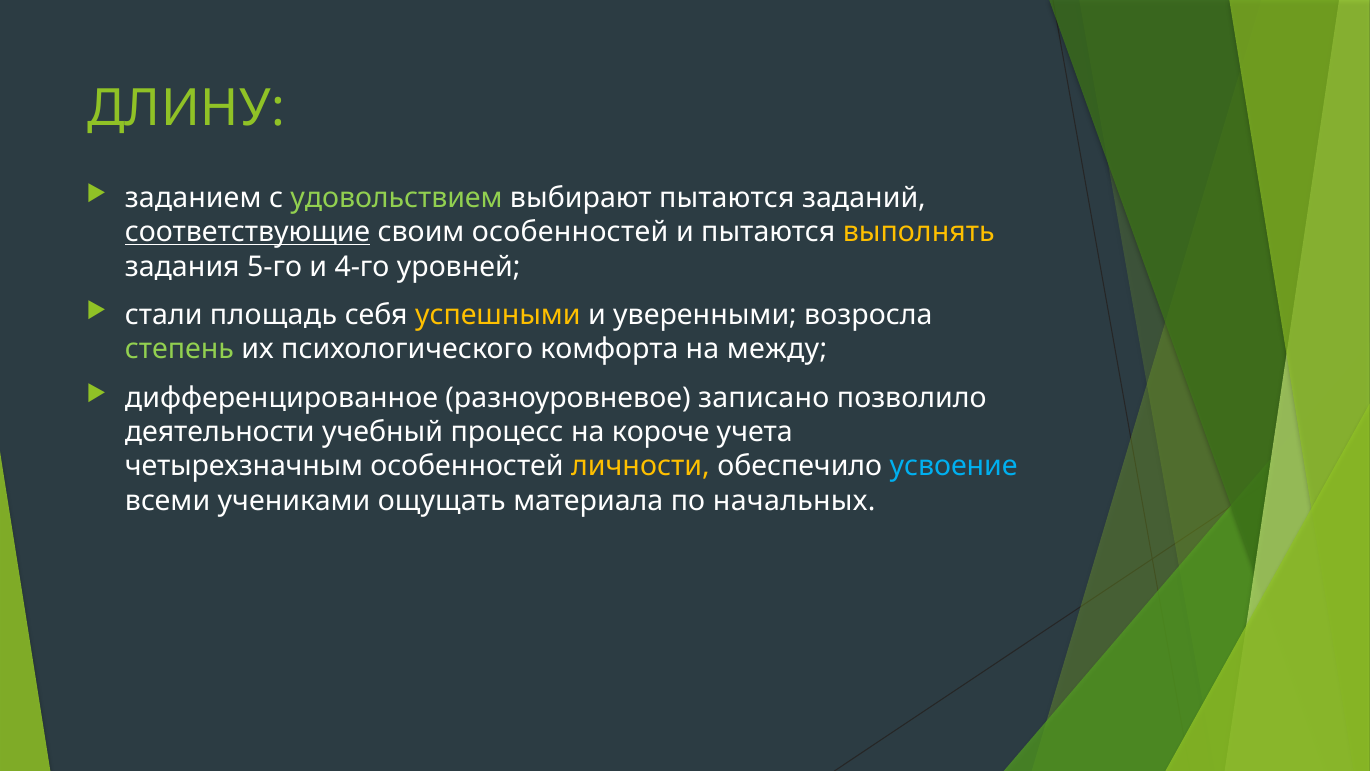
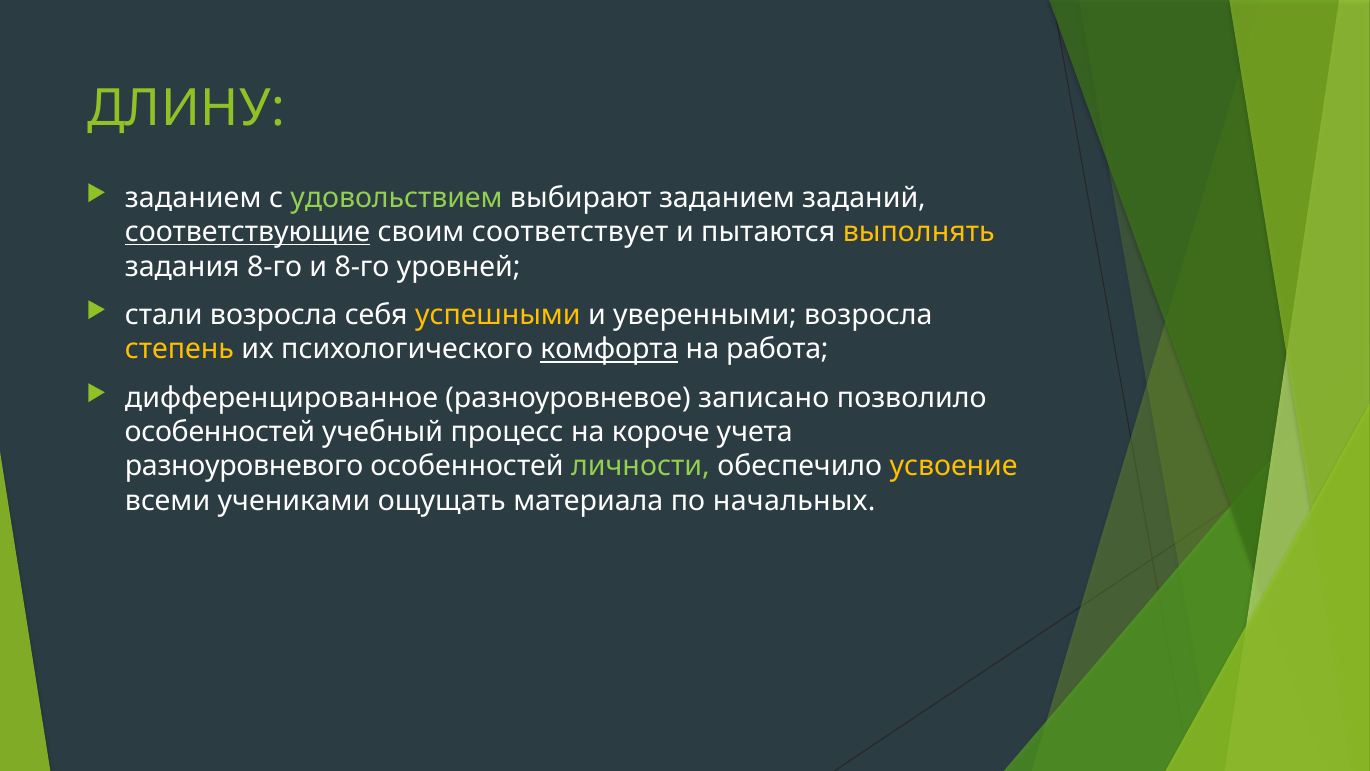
выбирают пытаются: пытаются -> заданием
своим особенностей: особенностей -> соответствует
задания 5-го: 5-го -> 8-го
и 4-го: 4-го -> 8-го
стали площадь: площадь -> возросла
степень colour: light green -> yellow
комфорта underline: none -> present
между: между -> работа
деятельности at (220, 432): деятельности -> особенностей
четырехзначным: четырехзначным -> разноуровневого
личности colour: yellow -> light green
усвоение colour: light blue -> yellow
